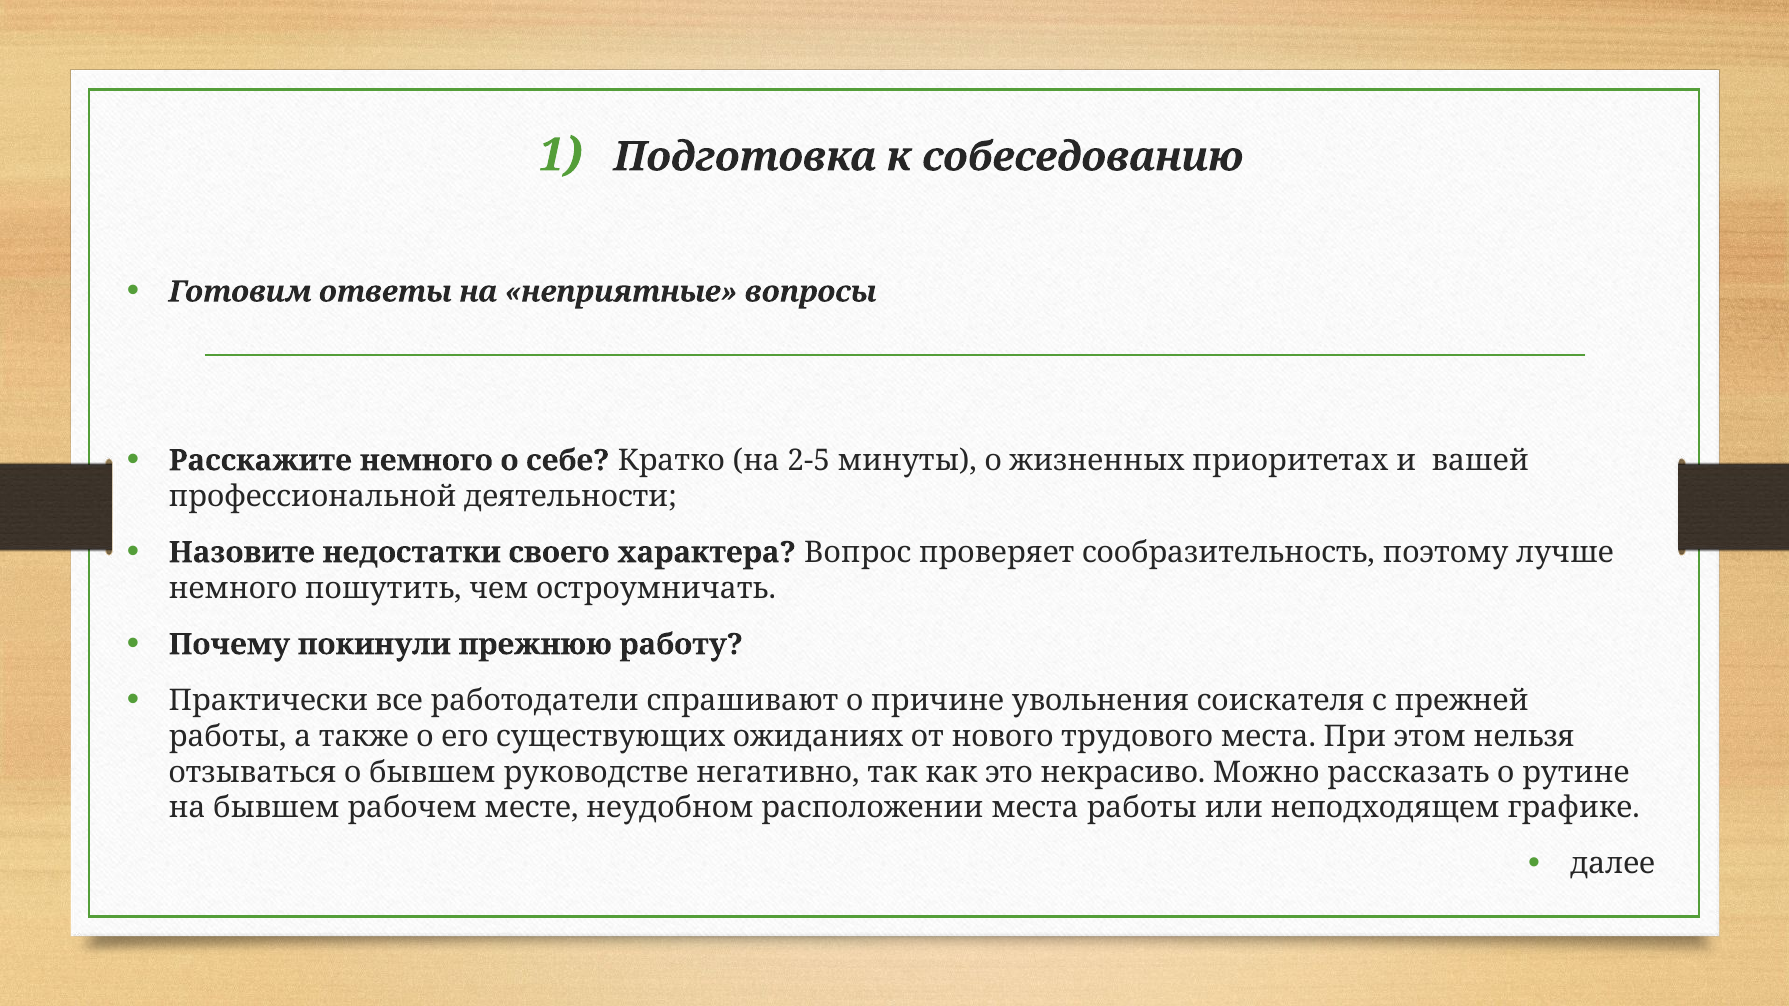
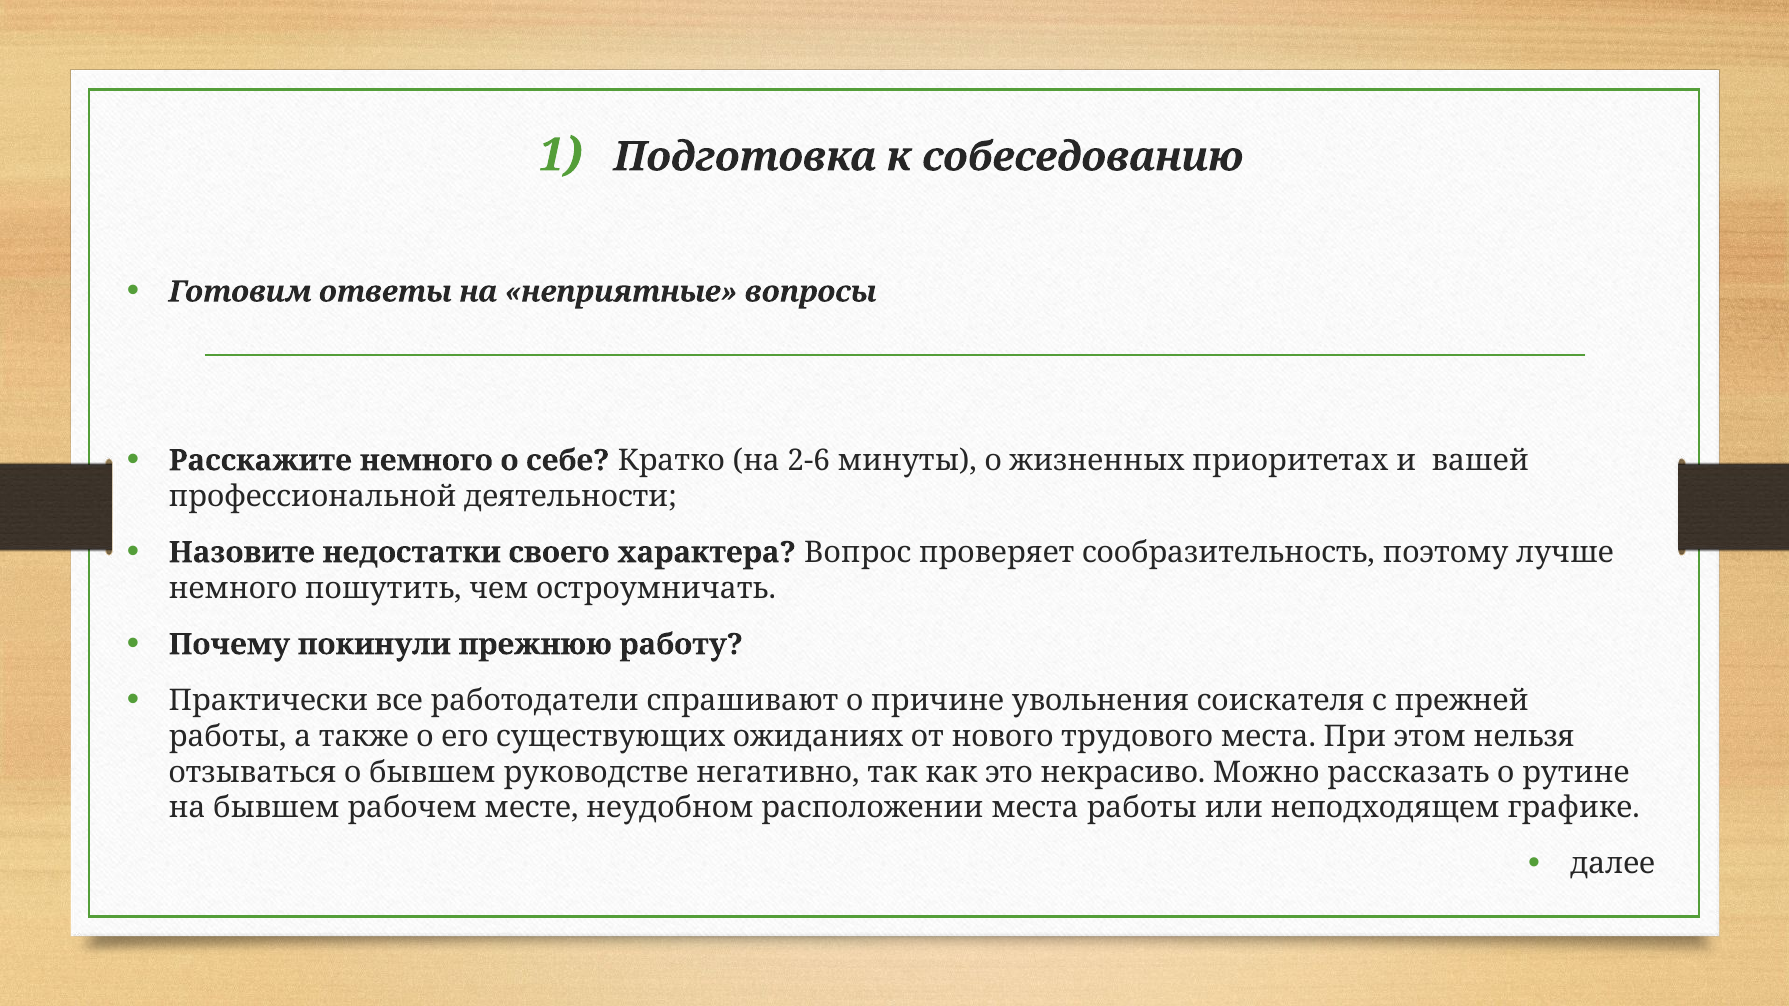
2-5: 2-5 -> 2-6
